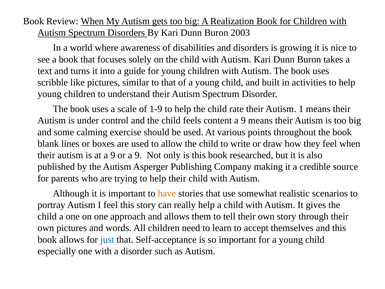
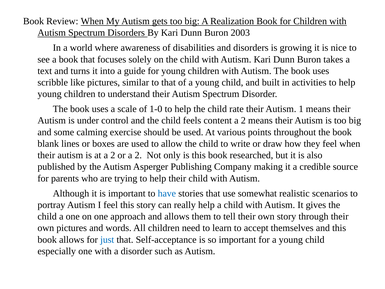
1-9: 1-9 -> 1-0
content a 9: 9 -> 2
at a 9: 9 -> 2
or a 9: 9 -> 2
have colour: orange -> blue
